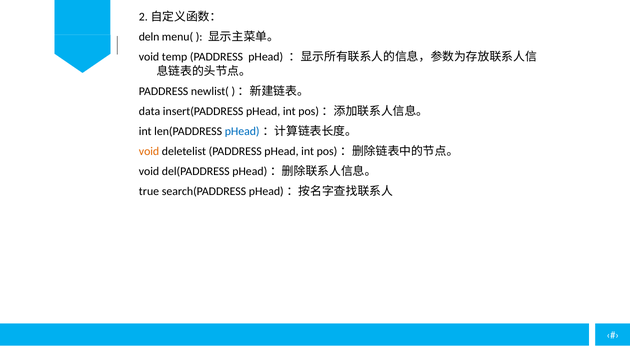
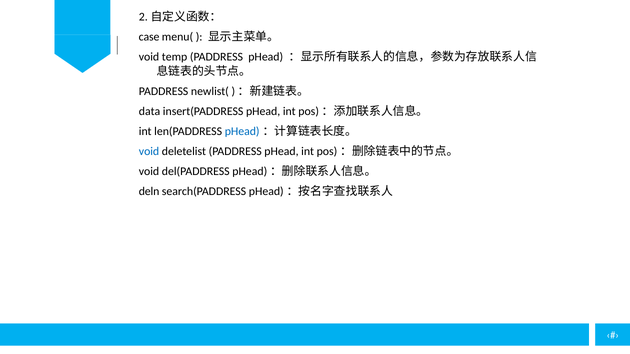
deln: deln -> case
void at (149, 152) colour: orange -> blue
true: true -> deln
